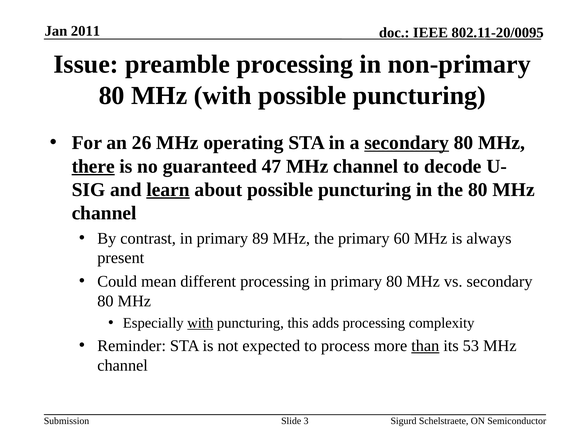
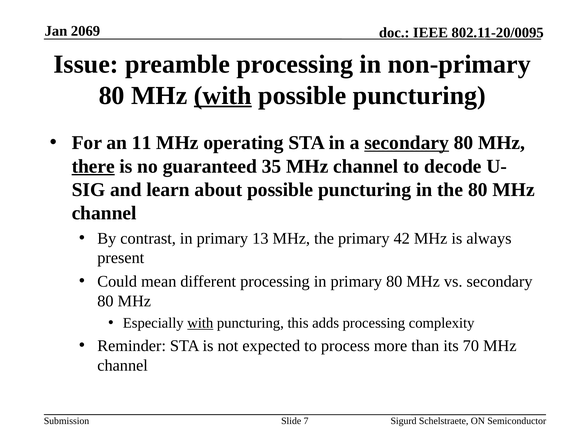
2011: 2011 -> 2069
with at (223, 95) underline: none -> present
26: 26 -> 11
47: 47 -> 35
learn underline: present -> none
89: 89 -> 13
60: 60 -> 42
than underline: present -> none
53: 53 -> 70
3: 3 -> 7
